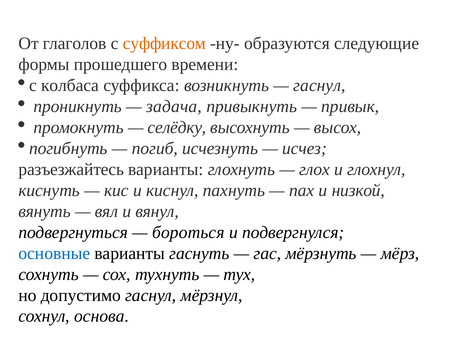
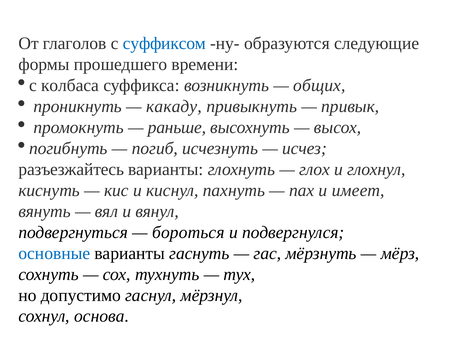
суффиксом colour: orange -> blue
гаснул at (319, 85): гаснул -> общих
задача: задача -> какаду
селёдку: селёдку -> раньше
низкой: низкой -> имеет
